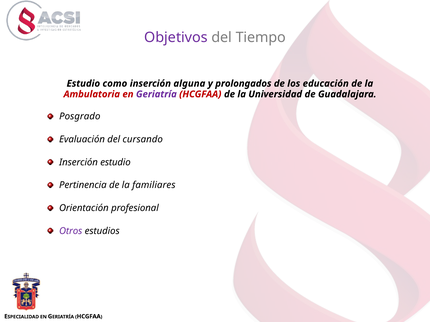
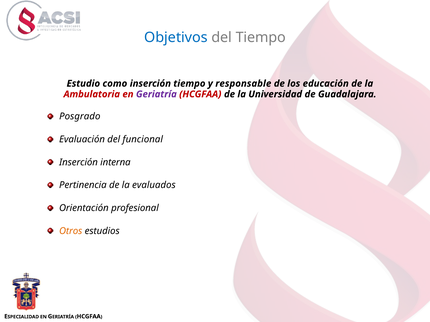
Objetivos colour: purple -> blue
inserción alguna: alguna -> tiempo
prolongados: prolongados -> responsable
cursando: cursando -> funcional
Inserción estudio: estudio -> interna
familiares: familiares -> evaluados
Otros colour: purple -> orange
